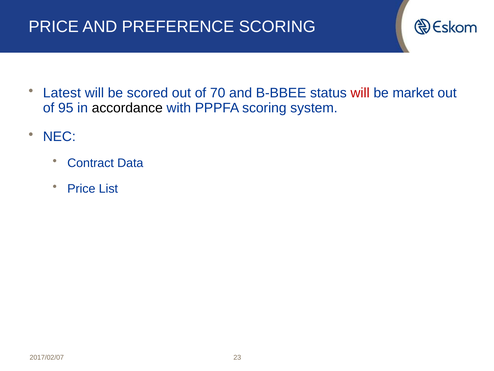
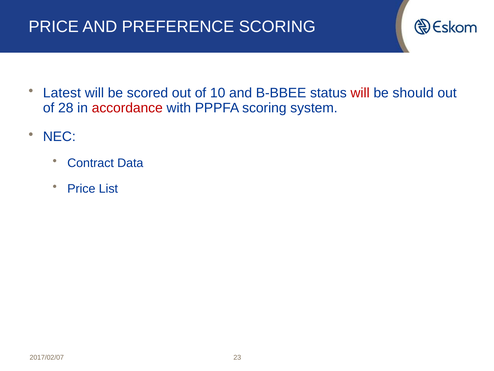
70: 70 -> 10
market: market -> should
95: 95 -> 28
accordance colour: black -> red
